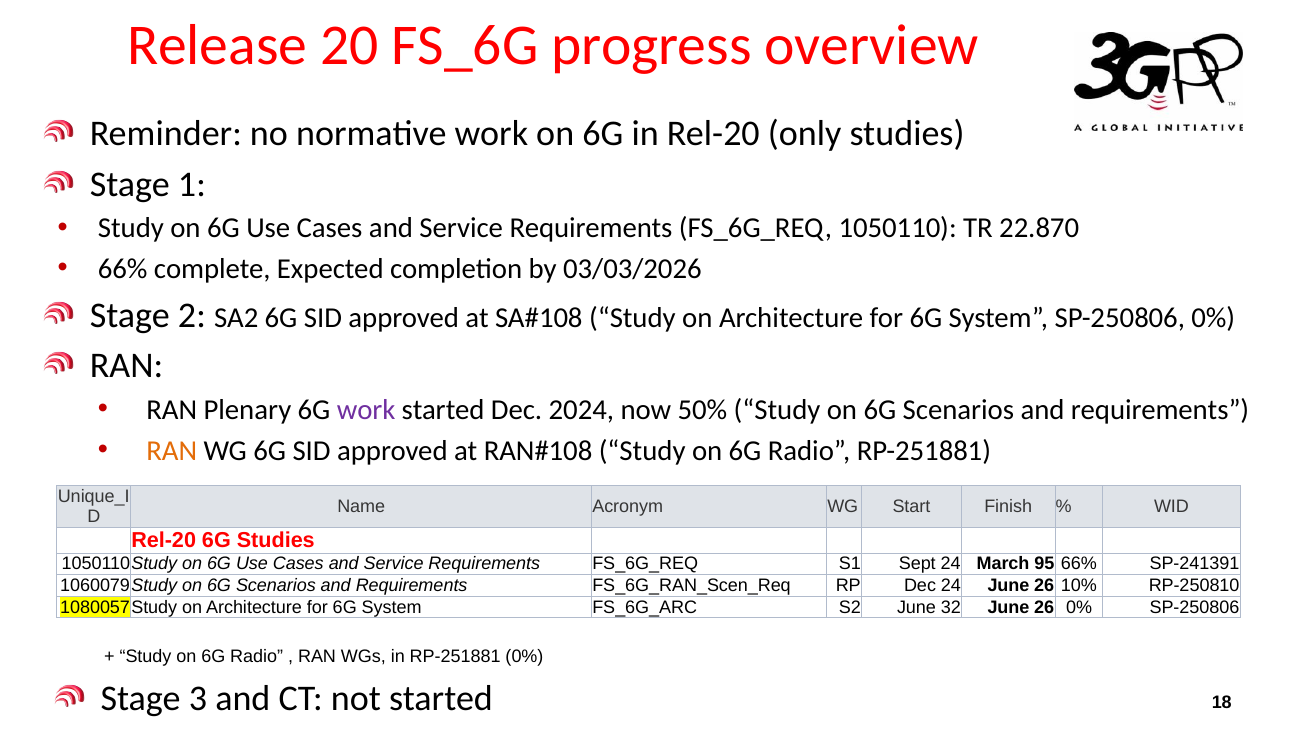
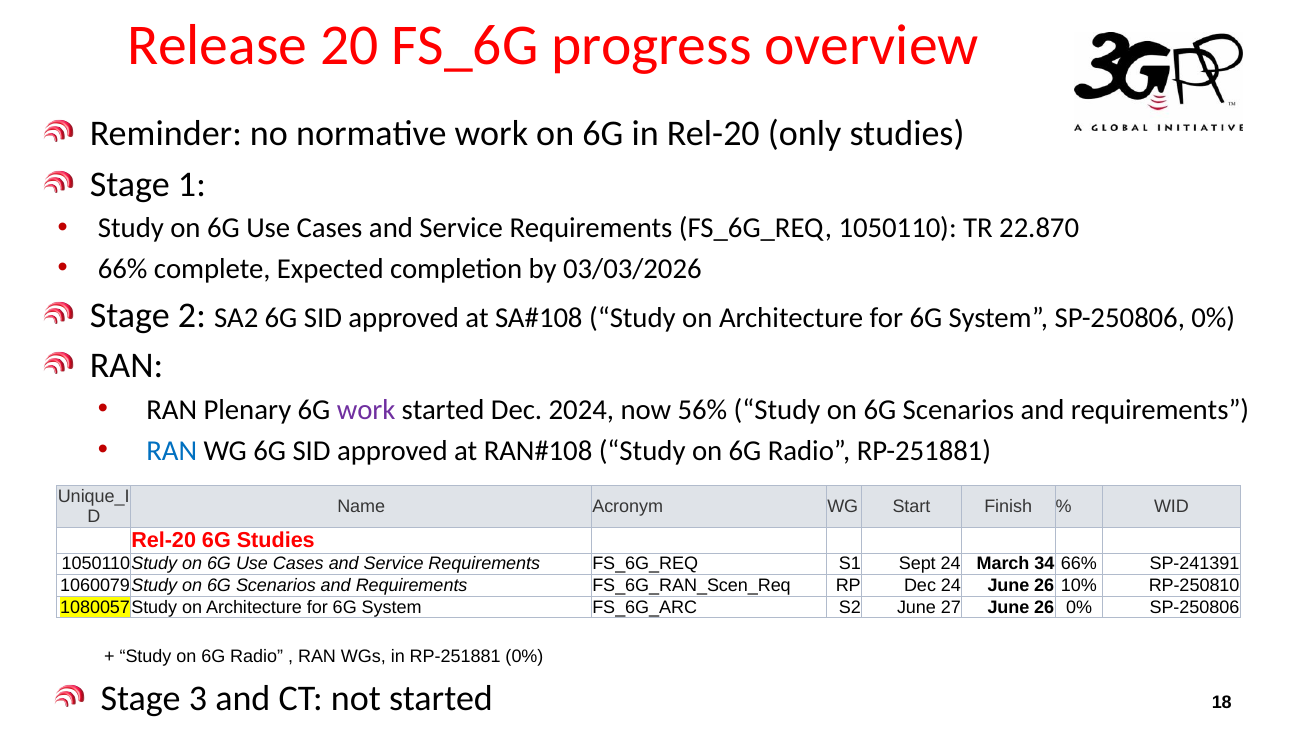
50%: 50% -> 56%
RAN at (172, 450) colour: orange -> blue
95: 95 -> 34
32: 32 -> 27
